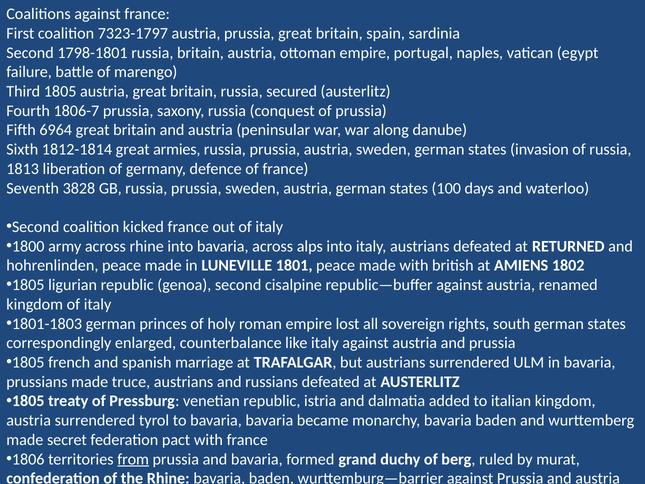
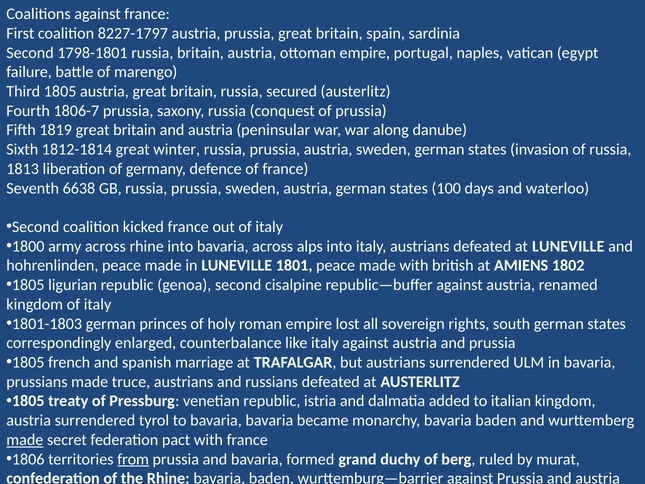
7323-1797: 7323-1797 -> 8227-1797
6964: 6964 -> 1819
armies: armies -> winter
3828: 3828 -> 6638
at RETURNED: RETURNED -> LUNEVILLE
made at (25, 440) underline: none -> present
